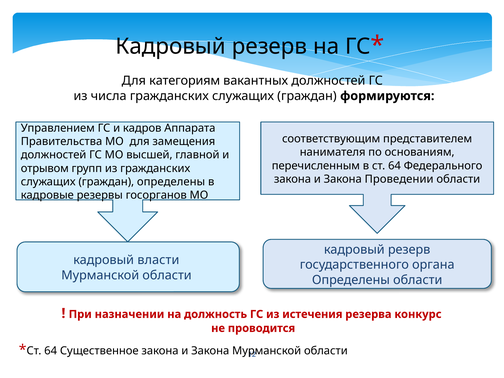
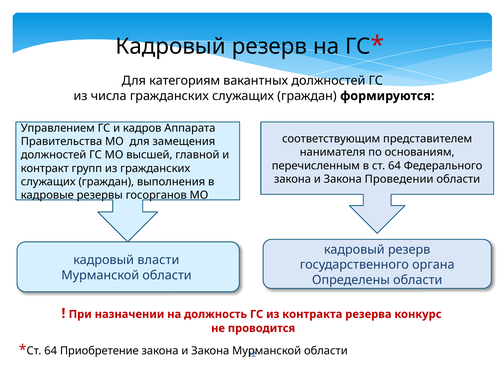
отрывом: отрывом -> контракт
граждан определены: определены -> выполнения
истечения: истечения -> контракта
Существенное: Существенное -> Приобретение
